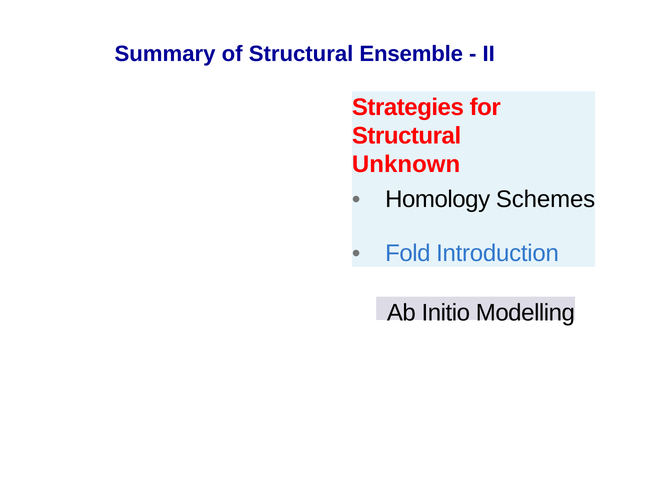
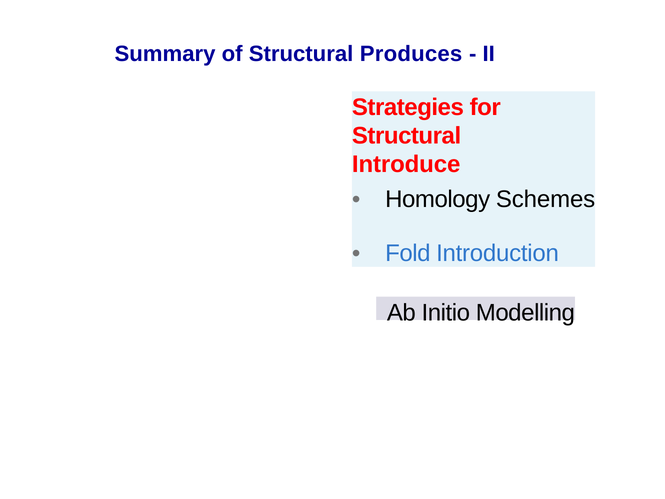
Ensemble: Ensemble -> Produces
Unknown: Unknown -> Introduce
